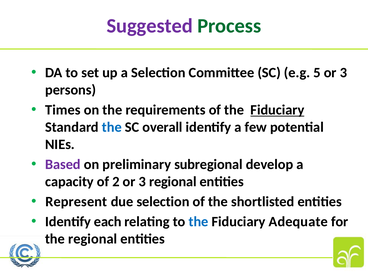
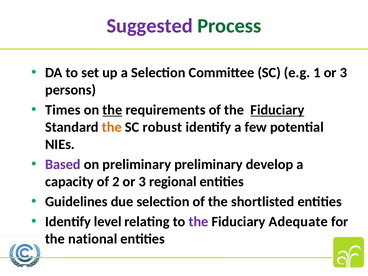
5: 5 -> 1
the at (112, 110) underline: none -> present
the at (112, 127) colour: blue -> orange
overall: overall -> robust
preliminary subregional: subregional -> preliminary
Represent: Represent -> Guidelines
each: each -> level
the at (199, 222) colour: blue -> purple
the regional: regional -> national
